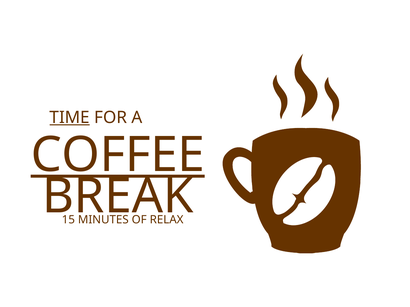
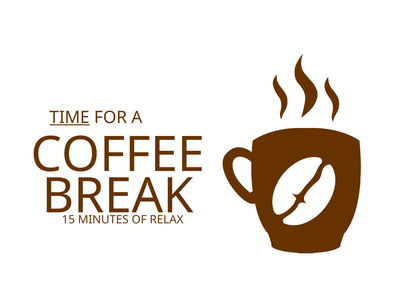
COFFEE underline: present -> none
